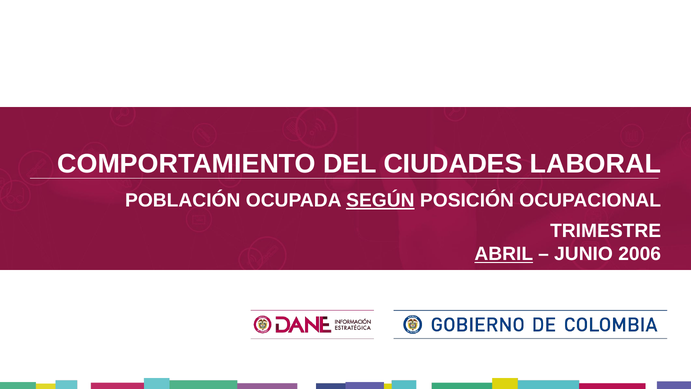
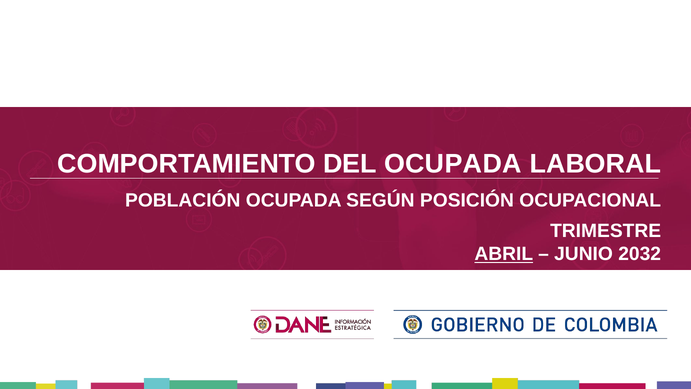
DEL CIUDADES: CIUDADES -> OCUPADA
SEGÚN underline: present -> none
2006: 2006 -> 2032
